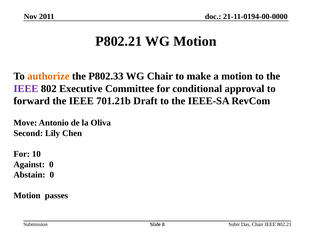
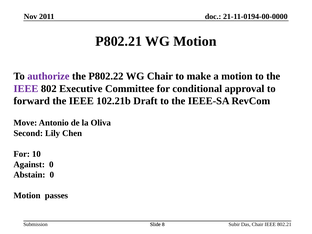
authorize colour: orange -> purple
P802.33: P802.33 -> P802.22
701.21b: 701.21b -> 102.21b
